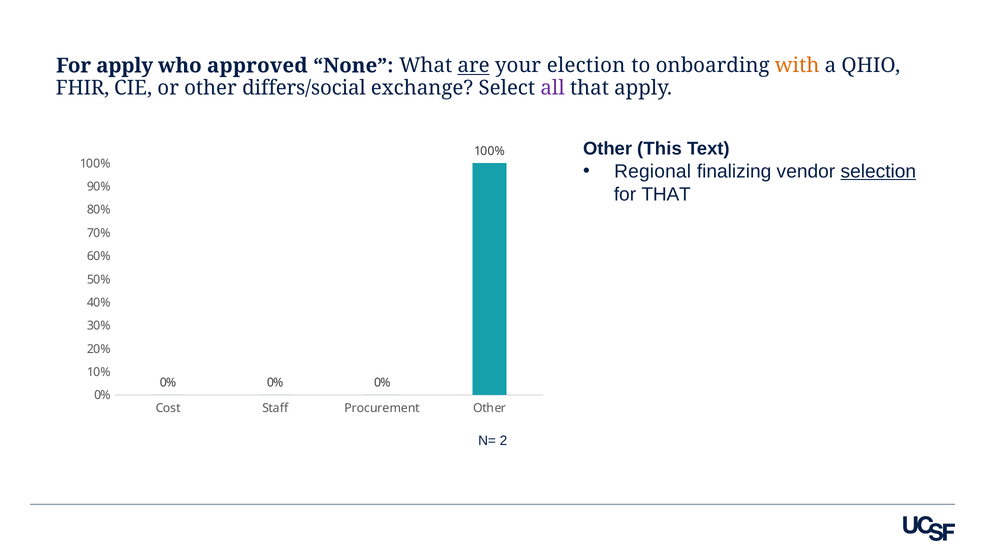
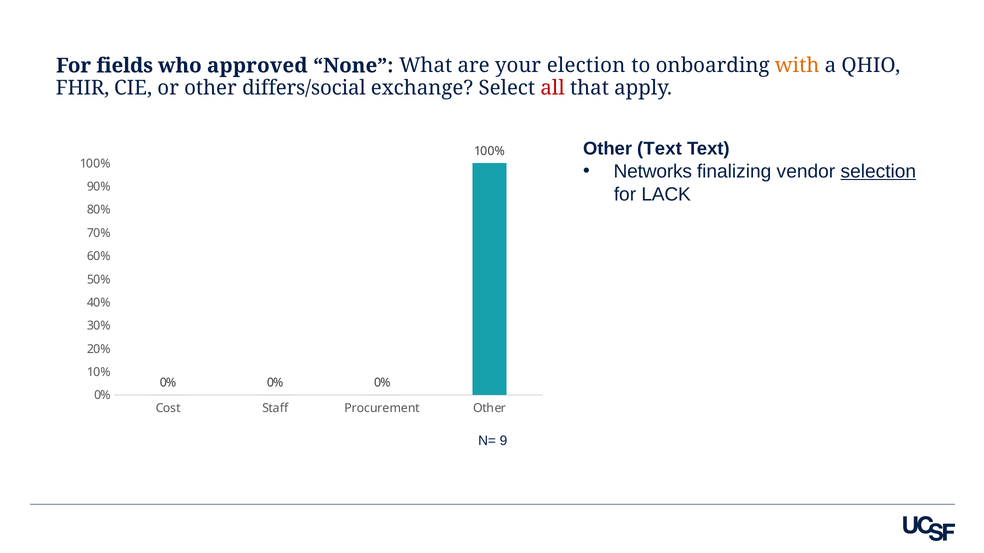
For apply: apply -> fields
are underline: present -> none
all colour: purple -> red
Other This: This -> Text
Regional: Regional -> Networks
for THAT: THAT -> LACK
2: 2 -> 9
